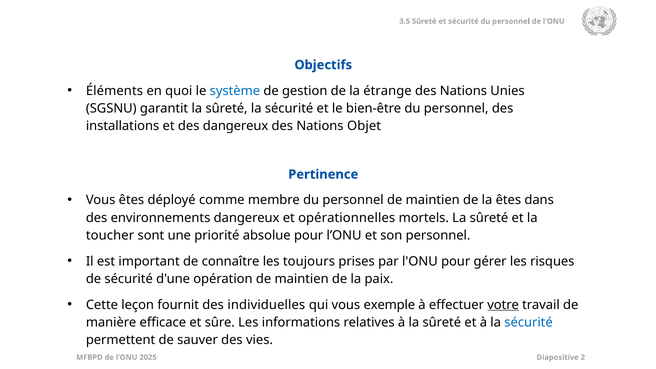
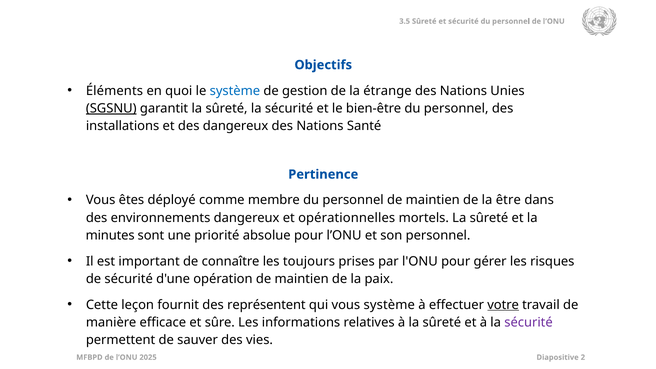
SGSNU underline: none -> present
Objet: Objet -> Santé
la êtes: êtes -> être
toucher: toucher -> minutes
individuelles: individuelles -> représentent
vous exemple: exemple -> système
sécurité at (529, 322) colour: blue -> purple
